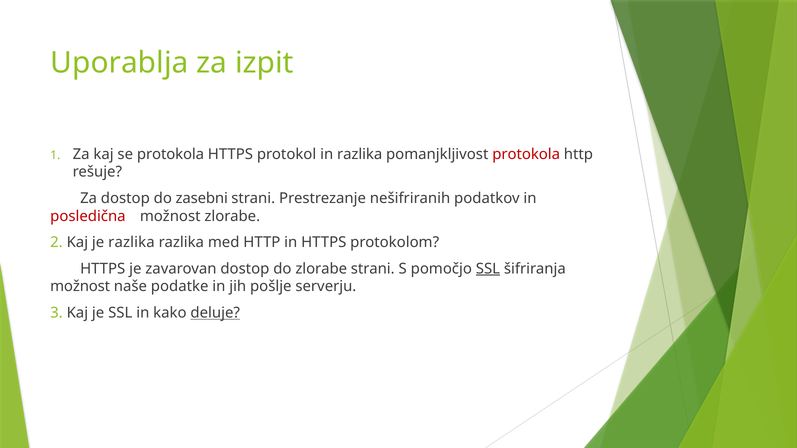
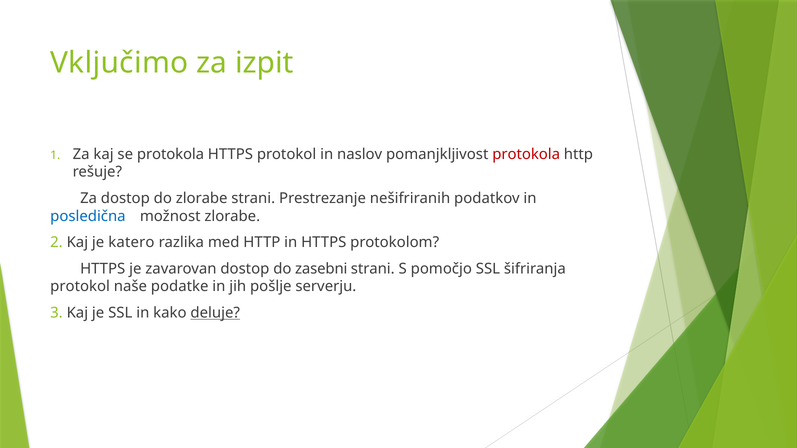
Uporablja: Uporablja -> Vključimo
in razlika: razlika -> naslov
do zasebni: zasebni -> zlorabe
posledična colour: red -> blue
je razlika: razlika -> katero
do zlorabe: zlorabe -> zasebni
SSL at (488, 269) underline: present -> none
možnost at (80, 287): možnost -> protokol
